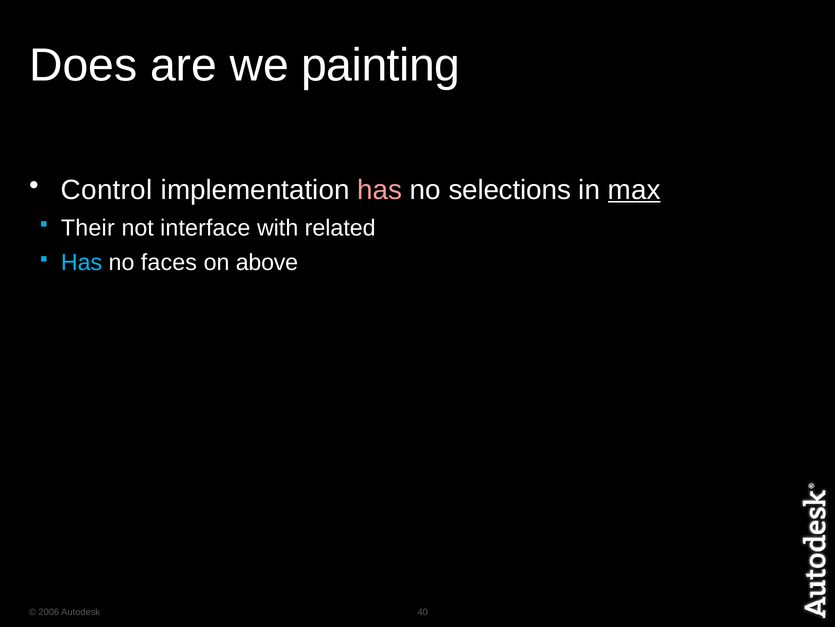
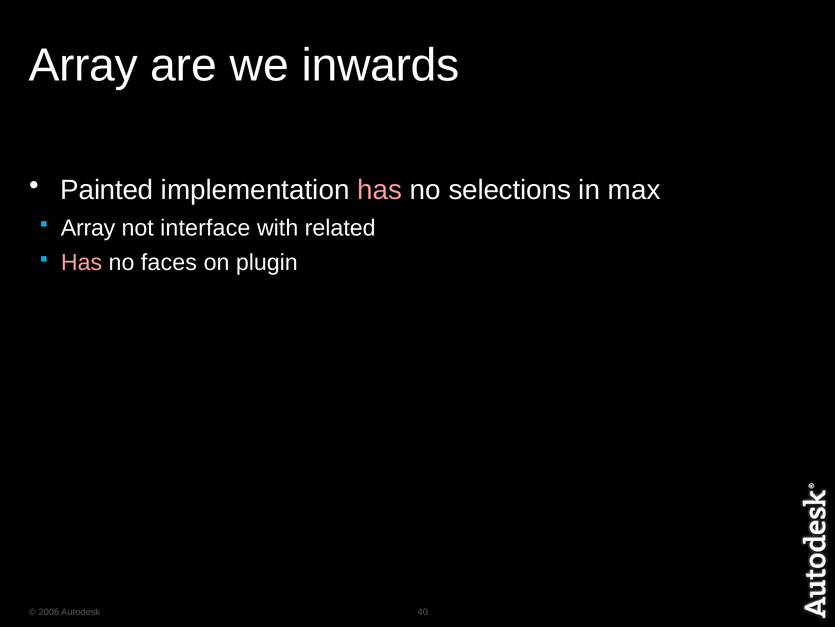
Does at (83, 65): Does -> Array
painting: painting -> inwards
Control: Control -> Painted
max underline: present -> none
Their at (88, 228): Their -> Array
Has at (82, 262) colour: light blue -> pink
above: above -> plugin
